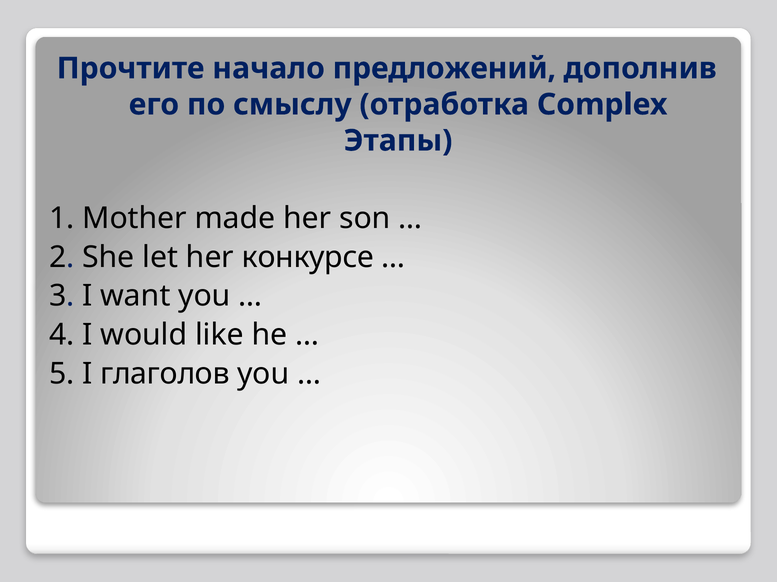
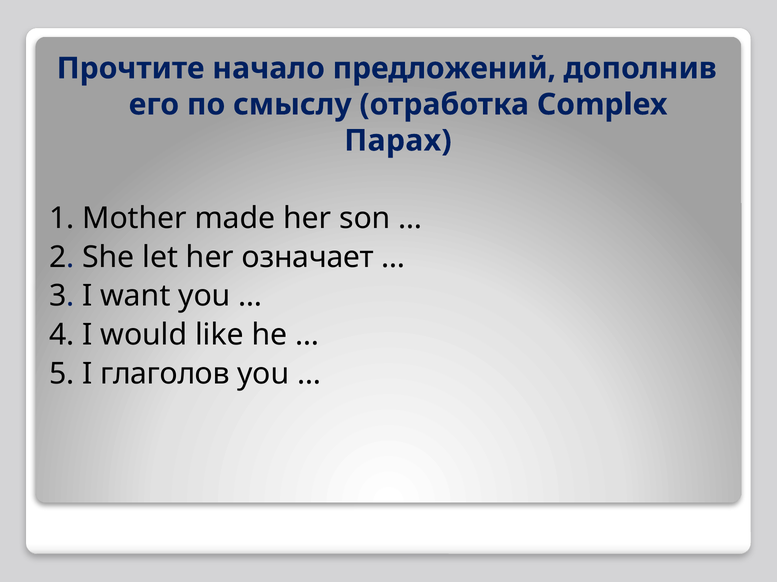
Этапы: Этапы -> Парах
конкурсе: конкурсе -> означает
